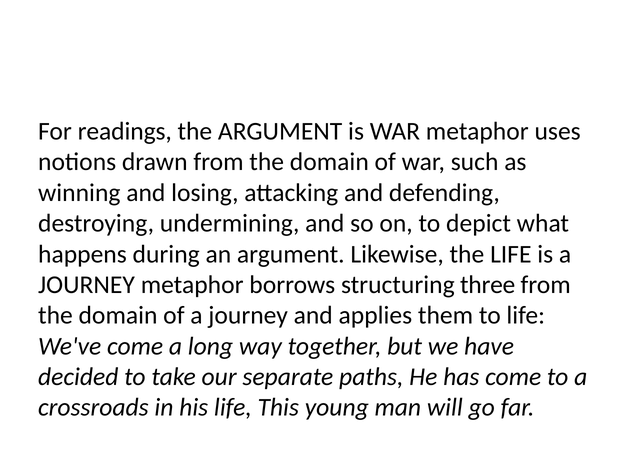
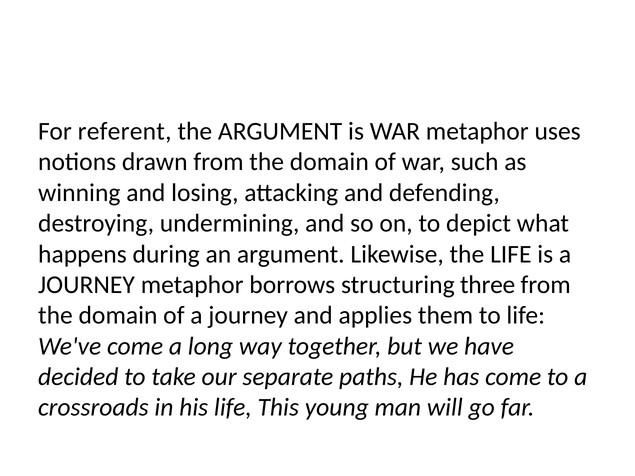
readings: readings -> referent
